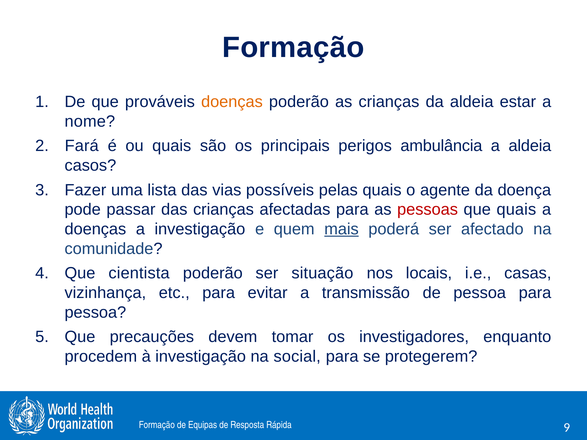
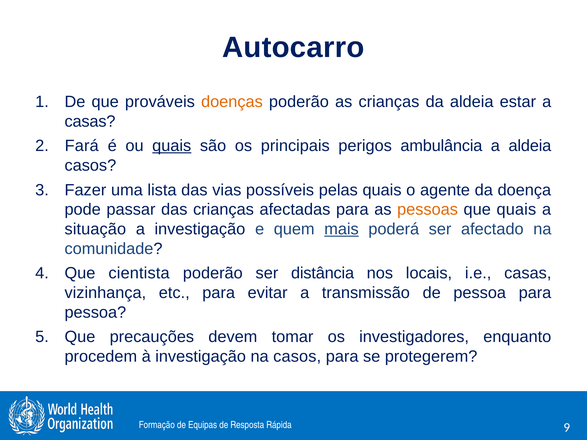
Formação at (293, 48): Formação -> Autocarro
nome at (90, 122): nome -> casas
quais at (172, 146) underline: none -> present
pessoas colour: red -> orange
doenças at (95, 229): doenças -> situação
situação: situação -> distância
na social: social -> casos
